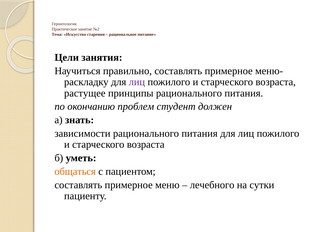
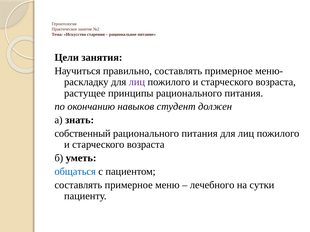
проблем: проблем -> навыков
зависимости: зависимости -> собственный
общаться colour: orange -> blue
